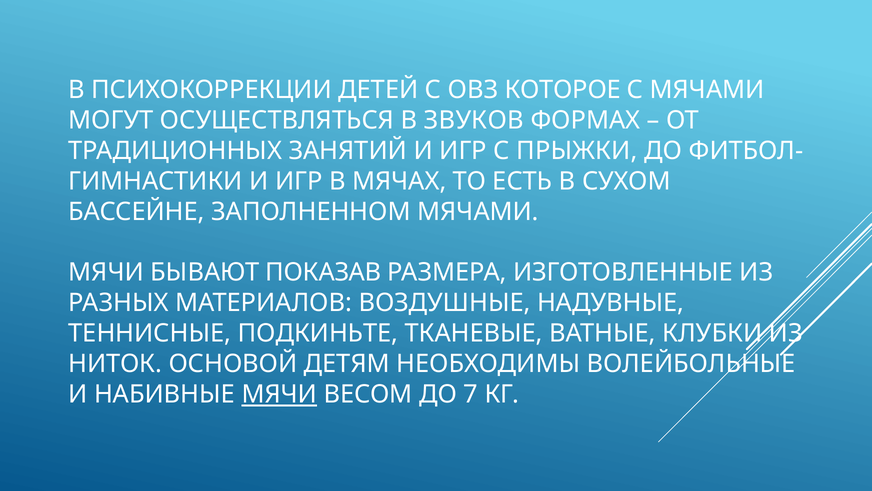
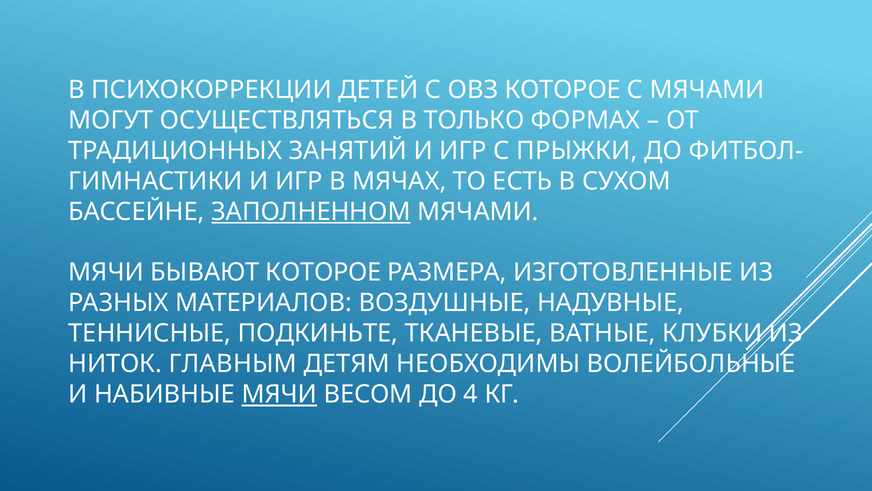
ЗВУКОВ: ЗВУКОВ -> ТОЛЬКО
ЗАПОЛНЕННОМ underline: none -> present
БЫВАЮТ ПОКАЗАВ: ПОКАЗАВ -> КОТОРОЕ
ОСНОВОЙ: ОСНОВОЙ -> ГЛАВНЫМ
7: 7 -> 4
